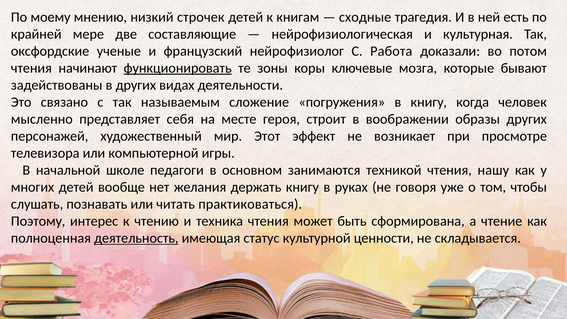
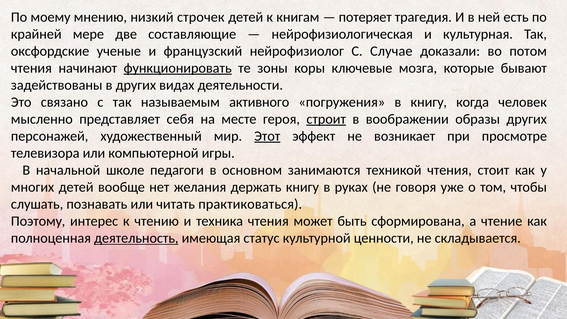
сходные: сходные -> потеряет
Работа: Работа -> Случае
сложение: сложение -> активного
строит underline: none -> present
Этот underline: none -> present
нашу: нашу -> стоит
